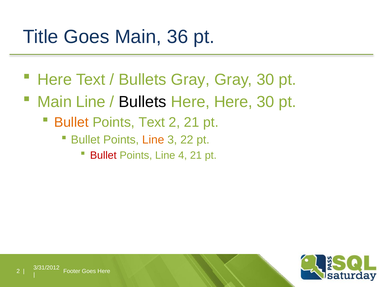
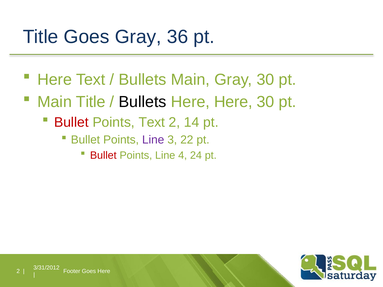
Goes Main: Main -> Gray
Bullets Gray: Gray -> Main
Main Line: Line -> Title
Bullet at (71, 122) colour: orange -> red
2 21: 21 -> 14
Line at (153, 140) colour: orange -> purple
4 21: 21 -> 24
